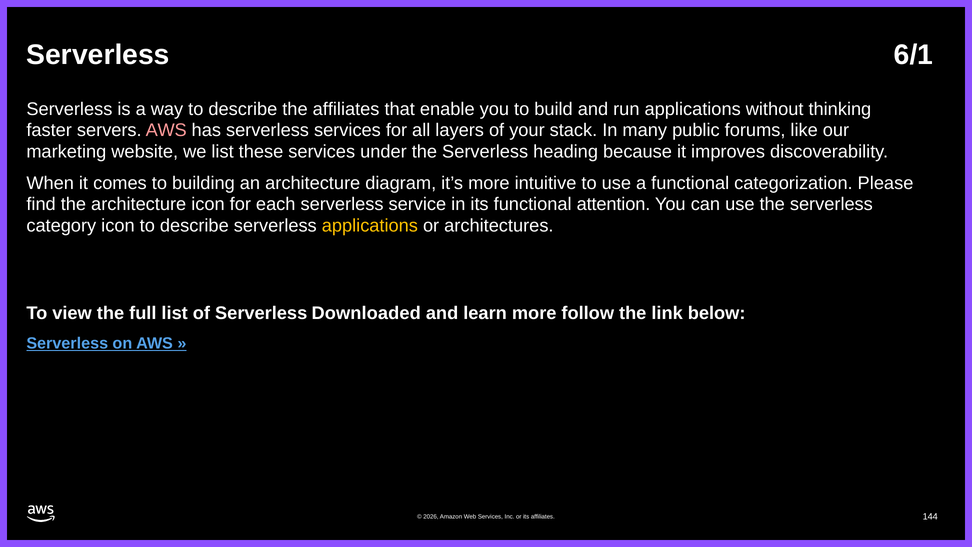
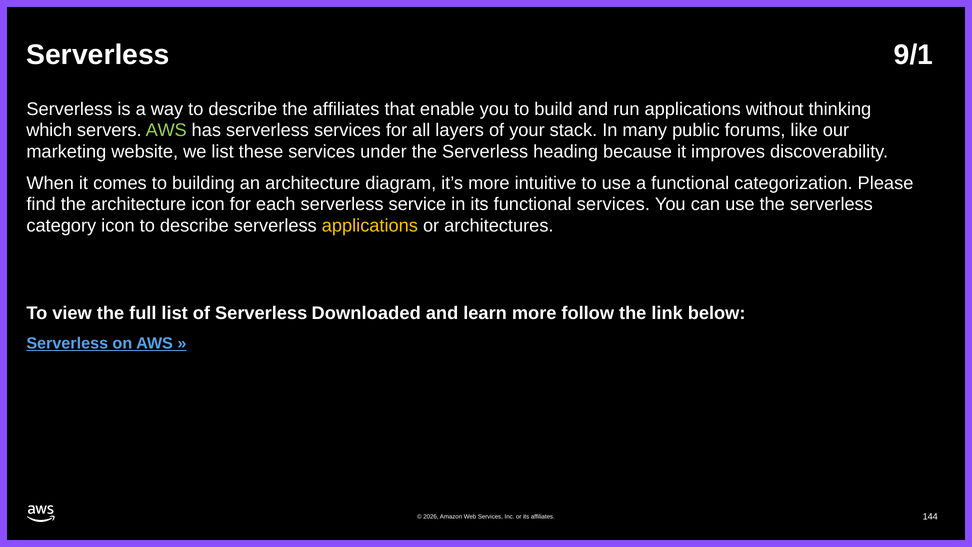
6/1: 6/1 -> 9/1
faster: faster -> which
AWS at (166, 130) colour: pink -> light green
functional attention: attention -> services
